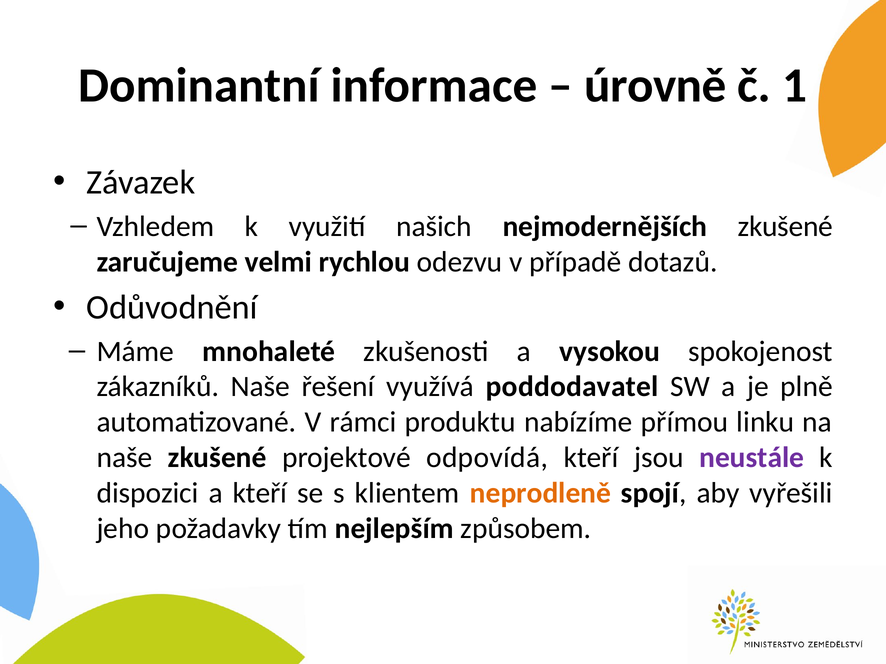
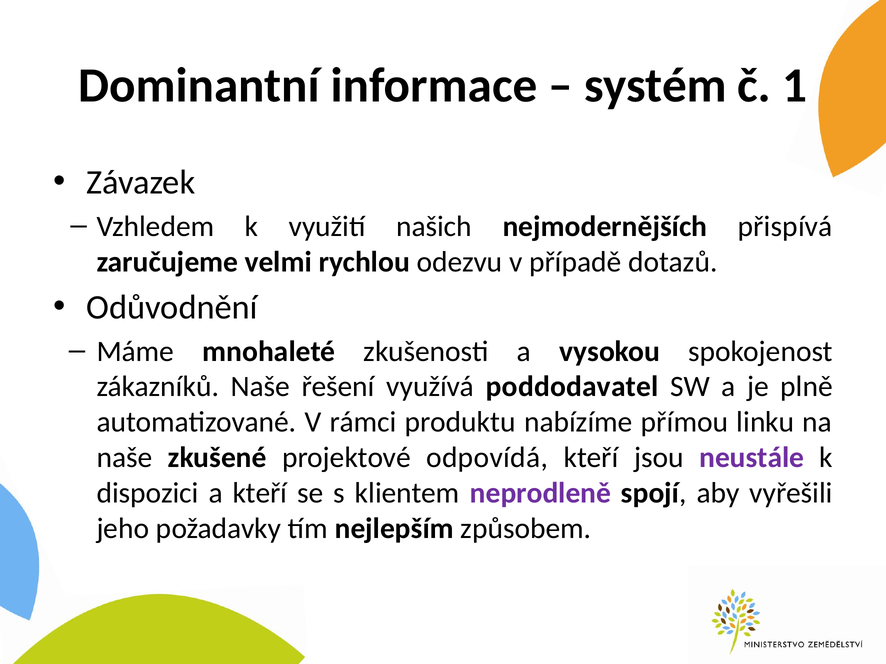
úrovně: úrovně -> systém
nejmodernějších zkušené: zkušené -> přispívá
neprodleně colour: orange -> purple
